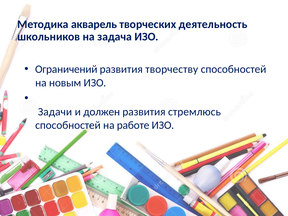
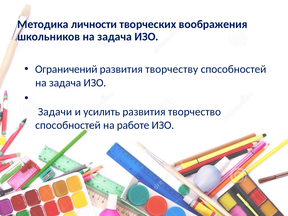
акварель: акварель -> личности
деятельность: деятельность -> воображения
новым at (65, 83): новым -> задача
должен: должен -> усилить
стремлюсь: стремлюсь -> творчество
